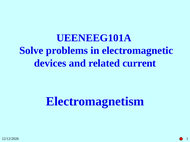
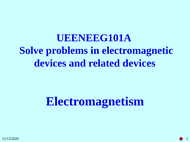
related current: current -> devices
